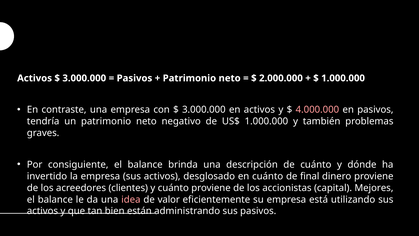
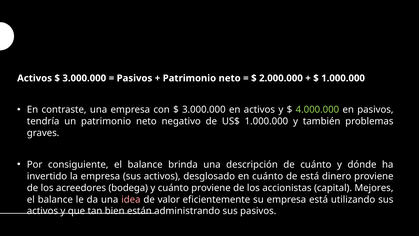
4.000.000 colour: pink -> light green
de final: final -> está
clientes: clientes -> bodega
